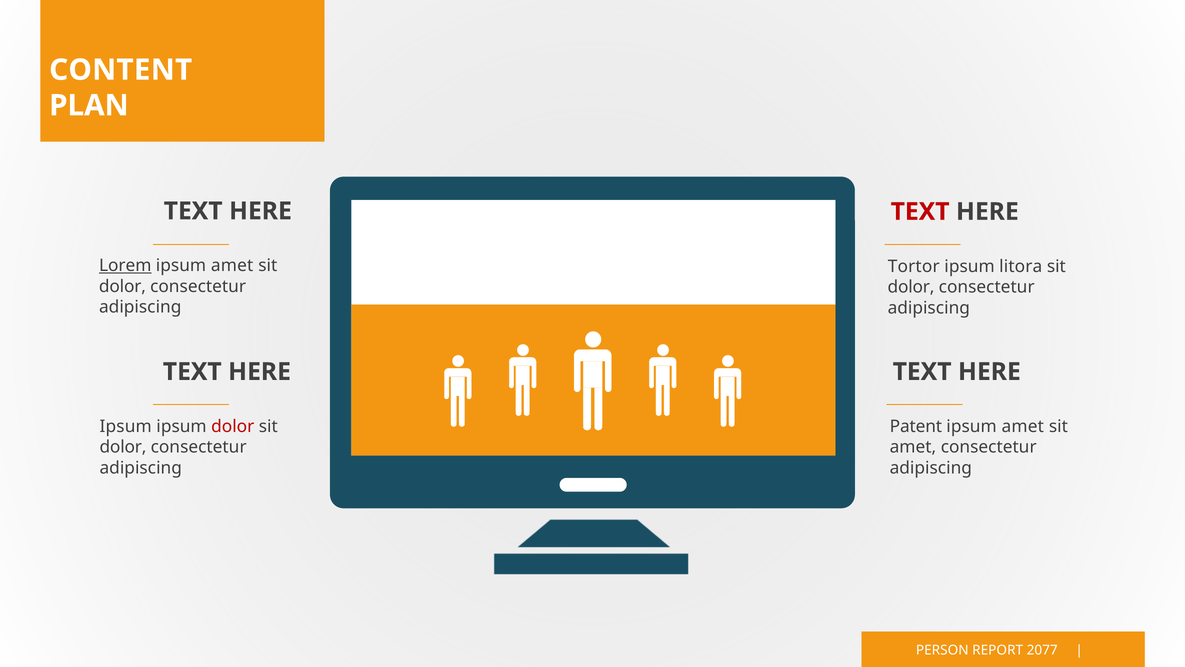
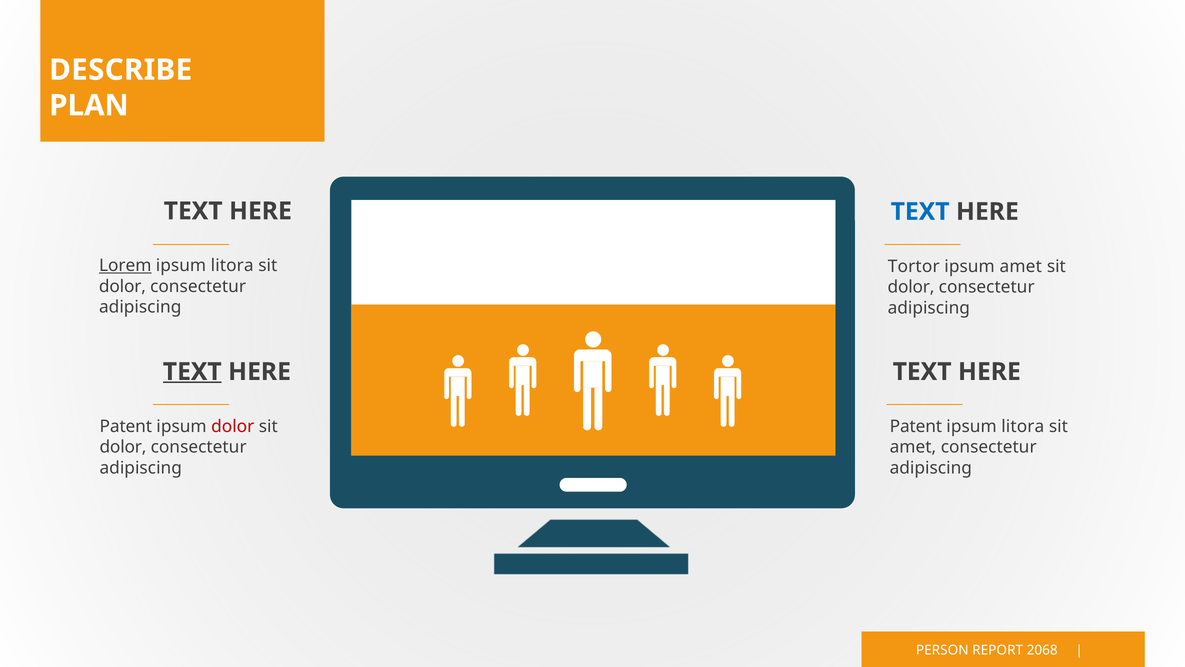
CONTENT: CONTENT -> DESCRIBE
TEXT at (920, 212) colour: red -> blue
amet at (232, 266): amet -> litora
ipsum litora: litora -> amet
TEXT at (192, 371) underline: none -> present
Ipsum at (126, 426): Ipsum -> Patent
amet at (1023, 426): amet -> litora
2077: 2077 -> 2068
